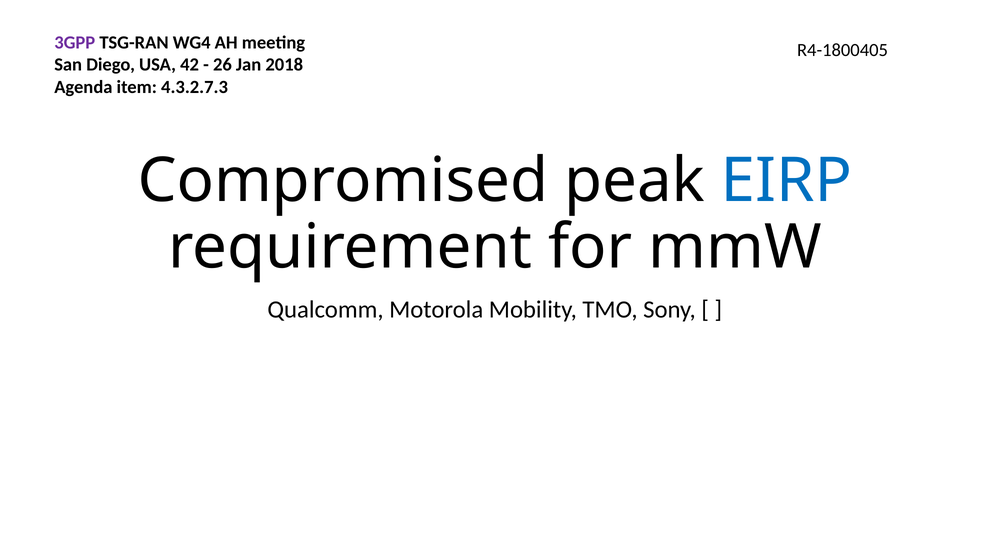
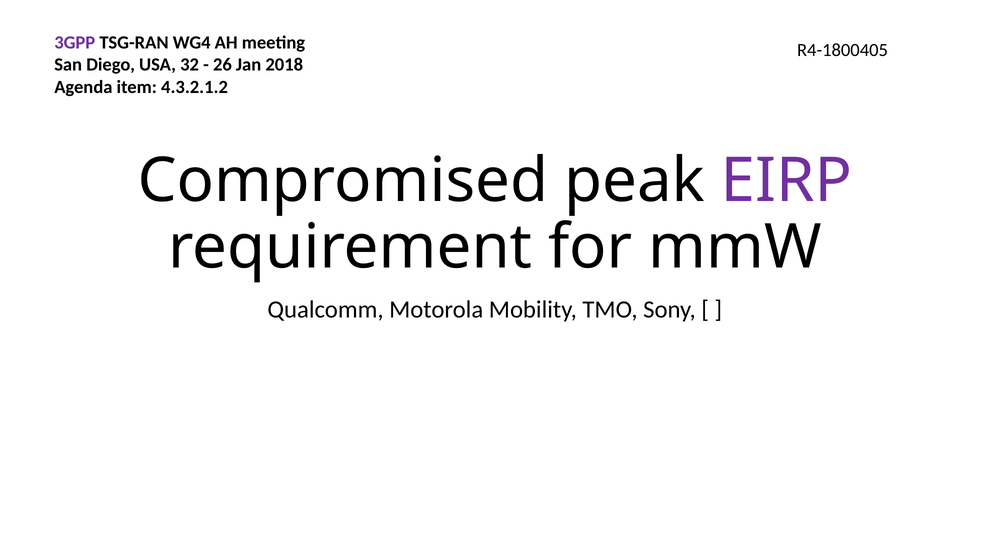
42: 42 -> 32
4.3.2.7.3: 4.3.2.7.3 -> 4.3.2.1.2
EIRP colour: blue -> purple
